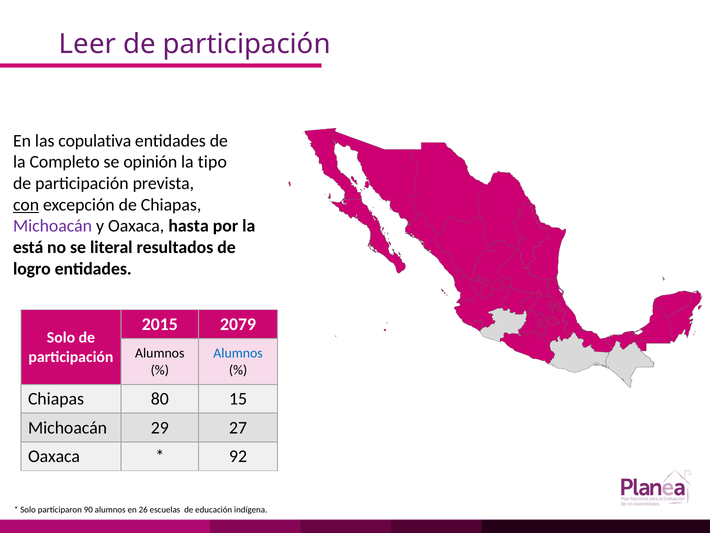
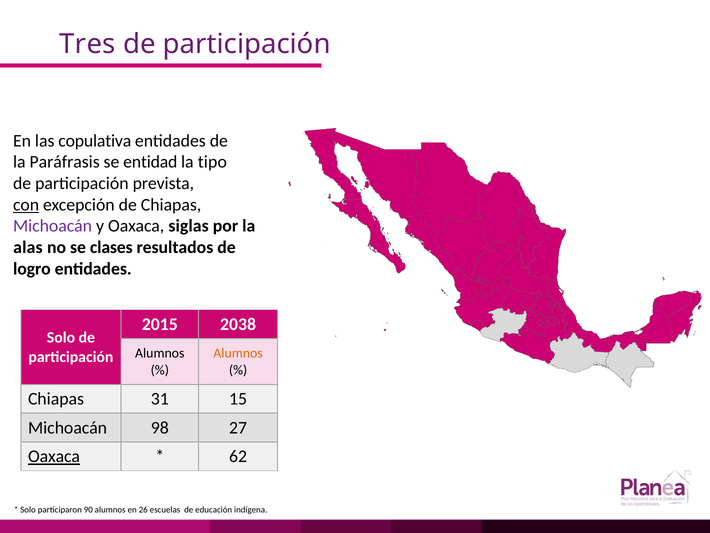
Leer: Leer -> Tres
Completo: Completo -> Paráfrasis
opinión: opinión -> entidad
hasta: hasta -> siglas
está: está -> alas
literal: literal -> clases
2079: 2079 -> 2038
Alumnos at (238, 353) colour: blue -> orange
80: 80 -> 31
29: 29 -> 98
Oaxaca at (54, 456) underline: none -> present
92: 92 -> 62
